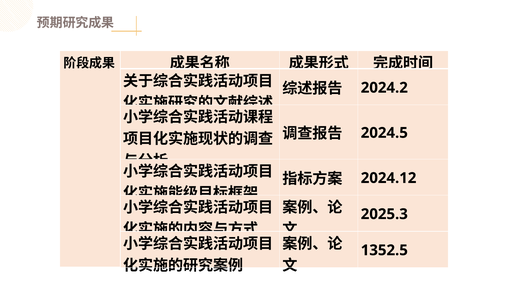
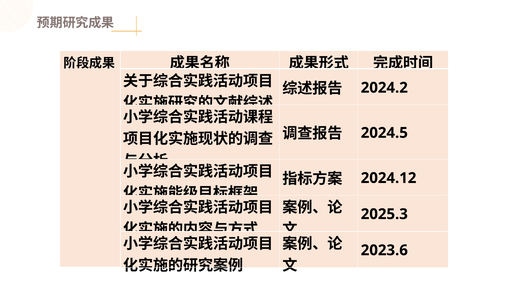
1352.5: 1352.5 -> 2023.6
